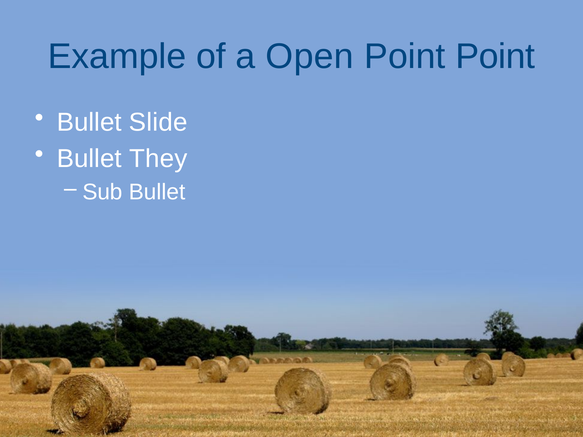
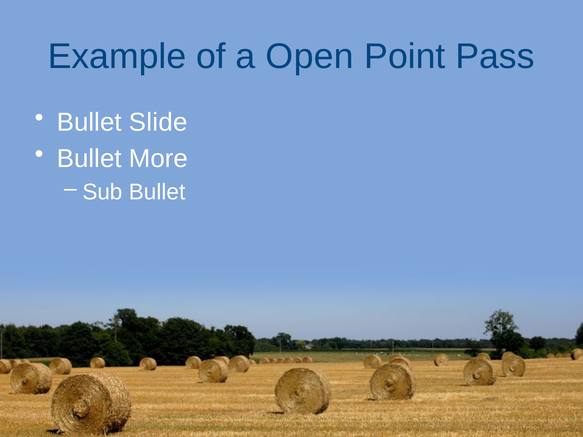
Point Point: Point -> Pass
They: They -> More
